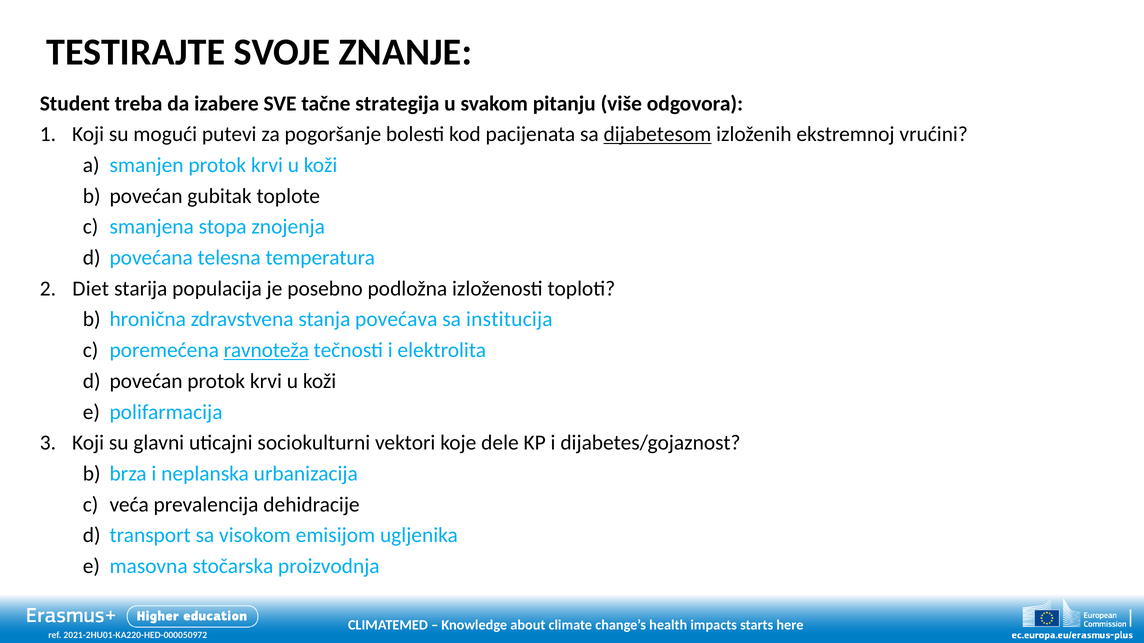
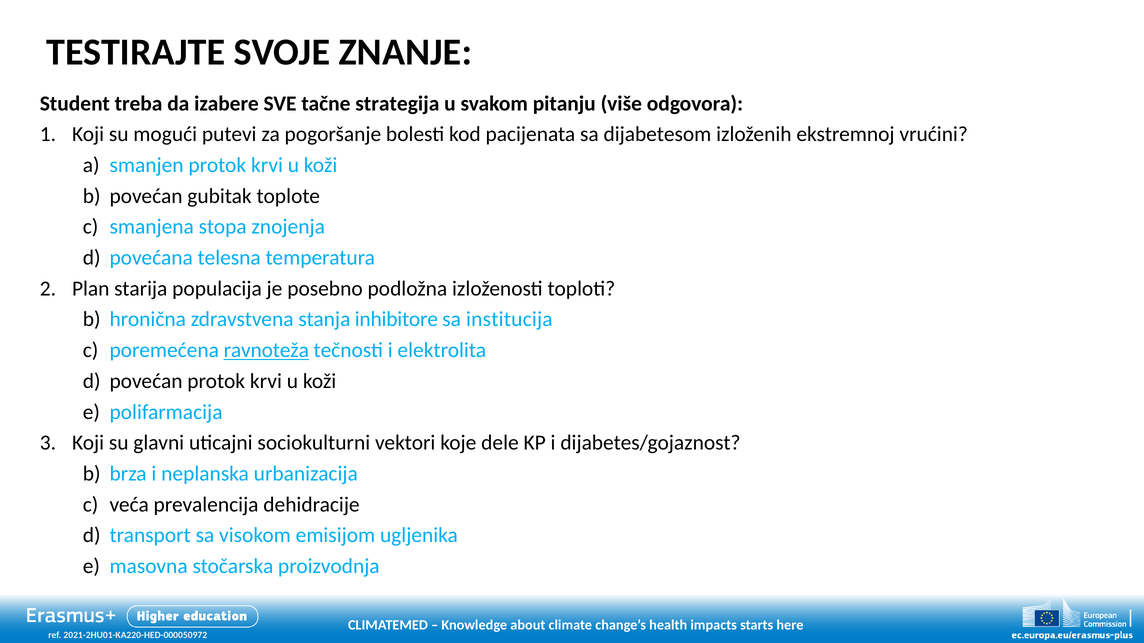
dijabetesom underline: present -> none
Diet: Diet -> Plan
povećava: povećava -> inhibitore
